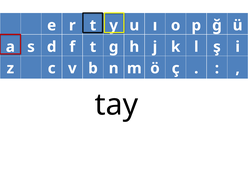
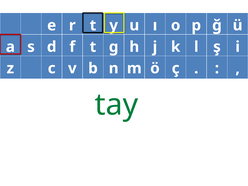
tay colour: black -> green
